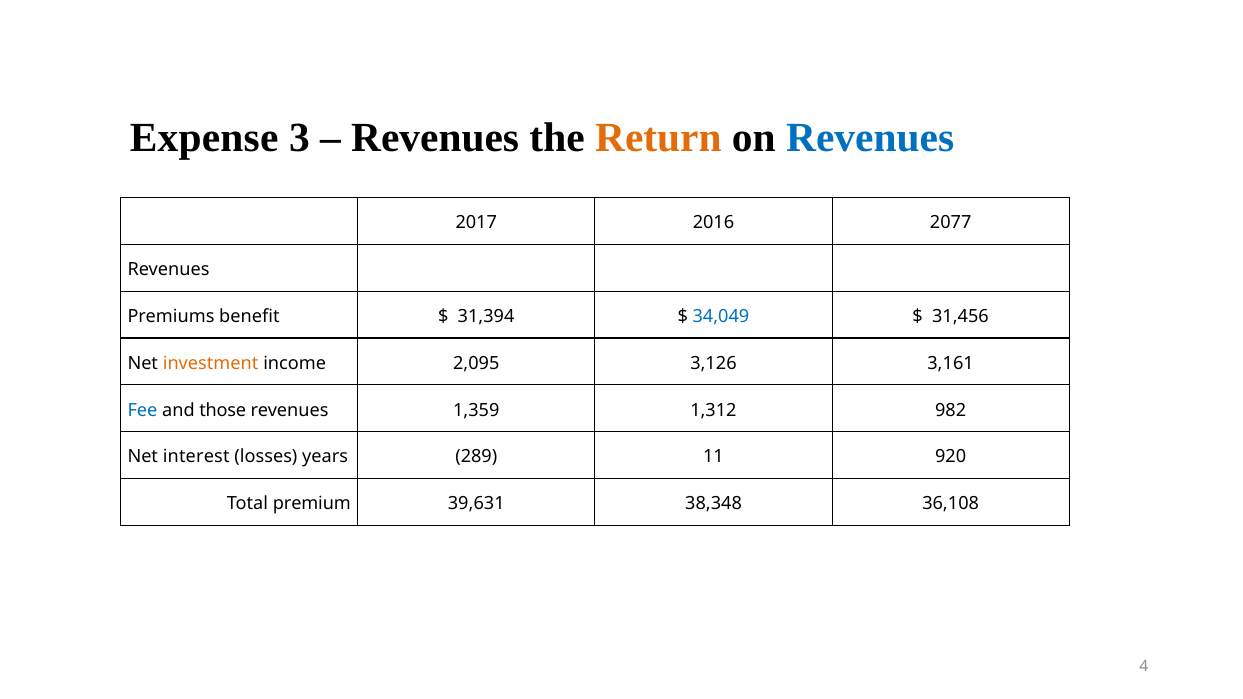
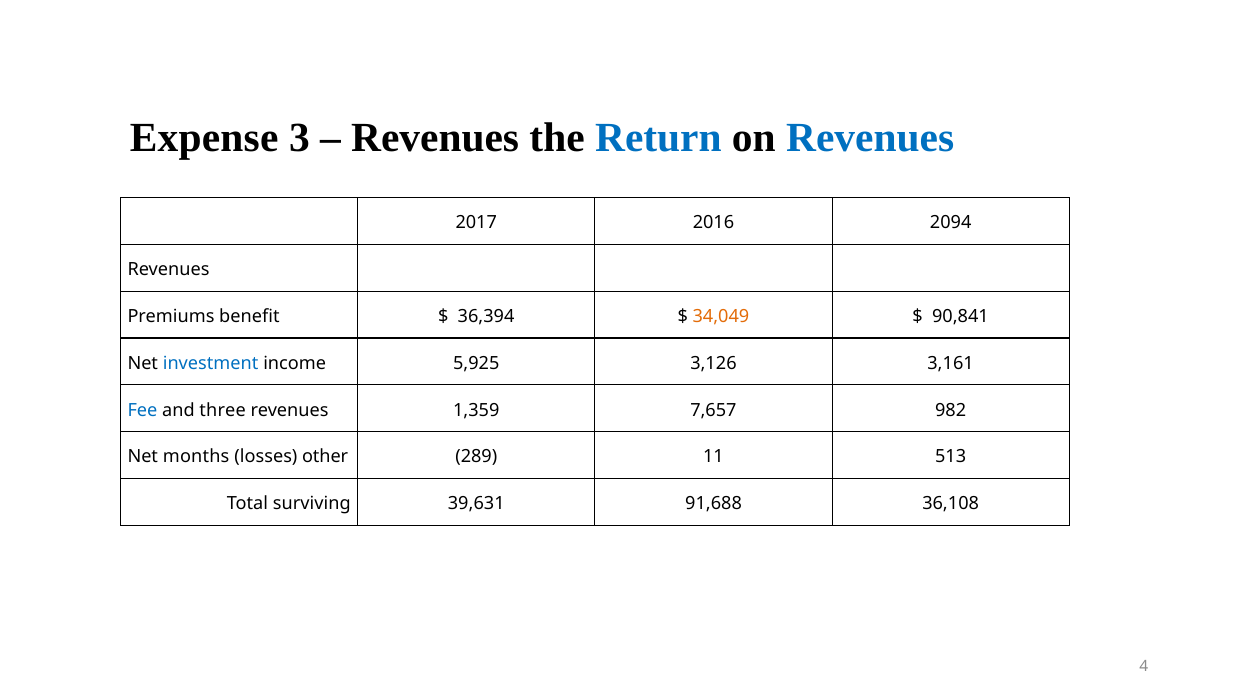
Return colour: orange -> blue
2077: 2077 -> 2094
31,394: 31,394 -> 36,394
34,049 colour: blue -> orange
31,456: 31,456 -> 90,841
investment colour: orange -> blue
2,095: 2,095 -> 5,925
those: those -> three
1,312: 1,312 -> 7,657
interest: interest -> months
years: years -> other
920: 920 -> 513
premium: premium -> surviving
38,348: 38,348 -> 91,688
